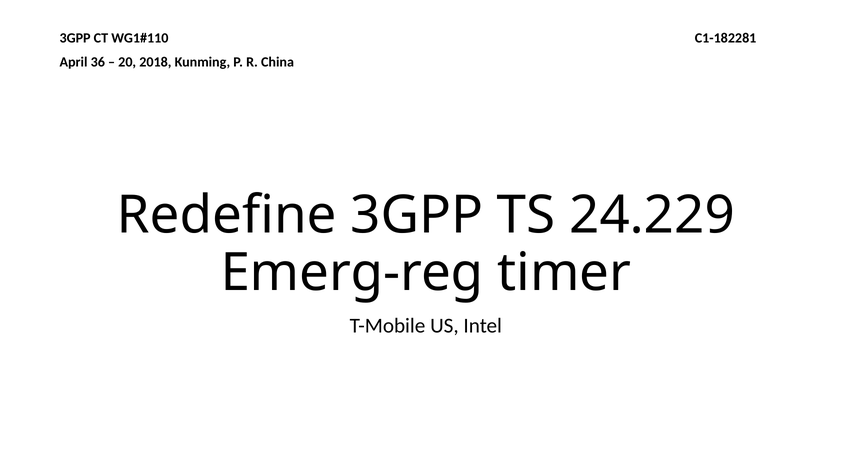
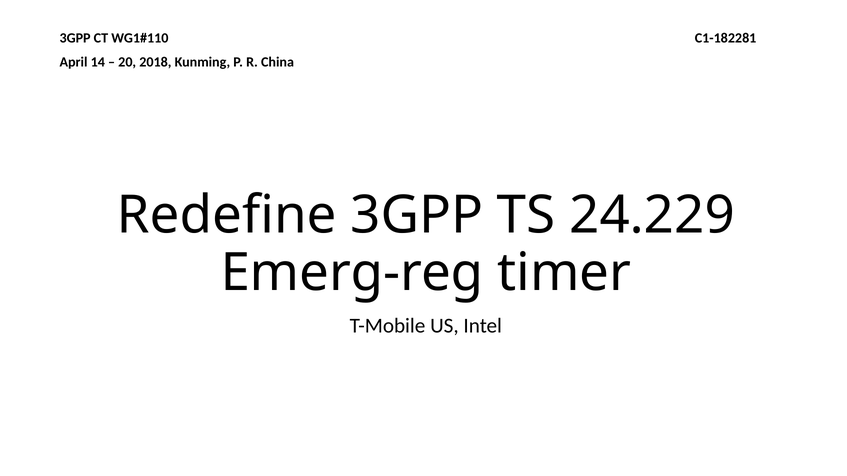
36: 36 -> 14
